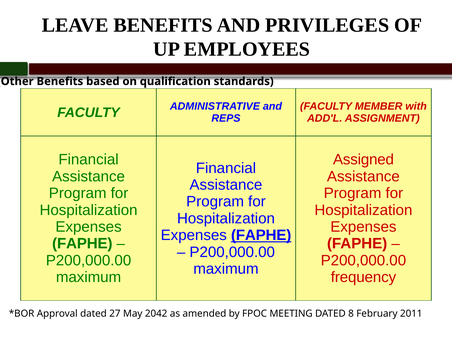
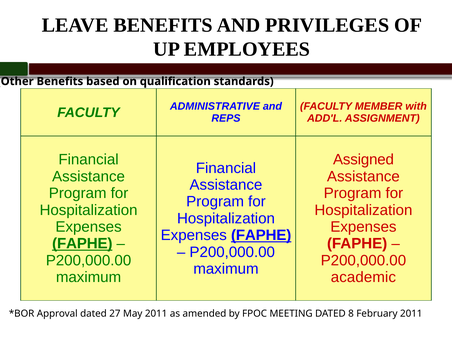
FAPHE at (82, 244) underline: none -> present
frequency: frequency -> academic
May 2042: 2042 -> 2011
